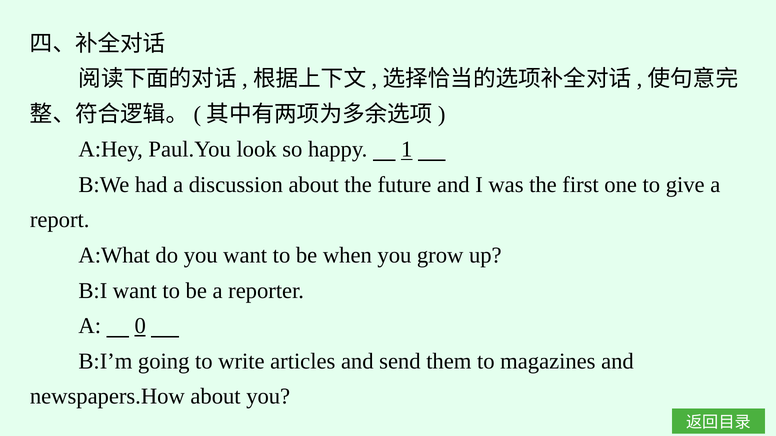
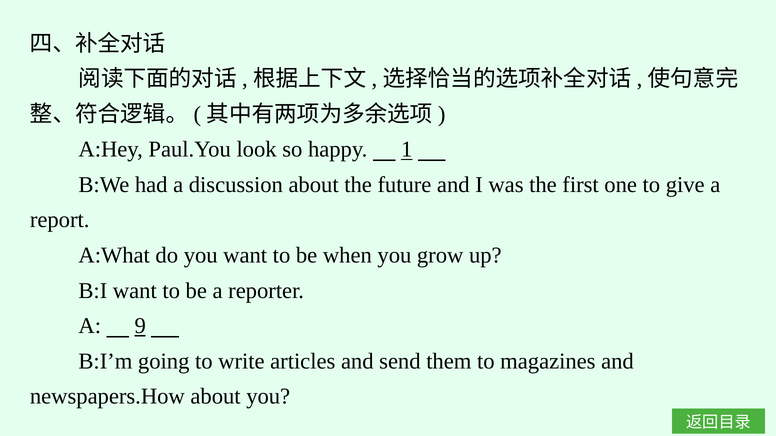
0: 0 -> 9
